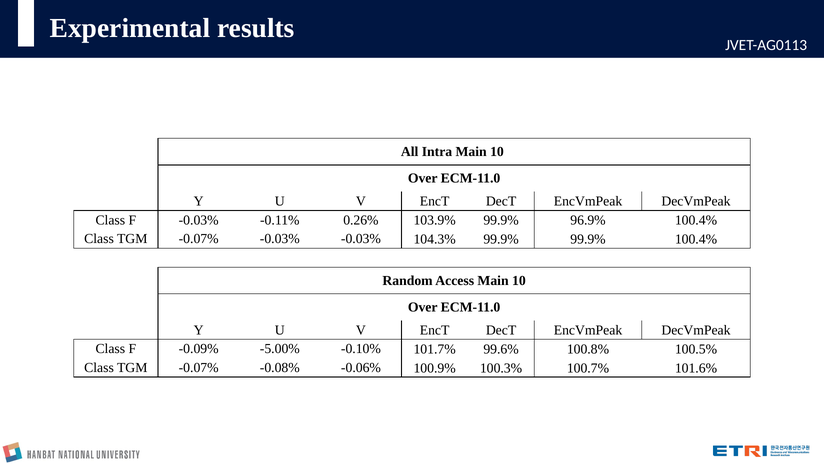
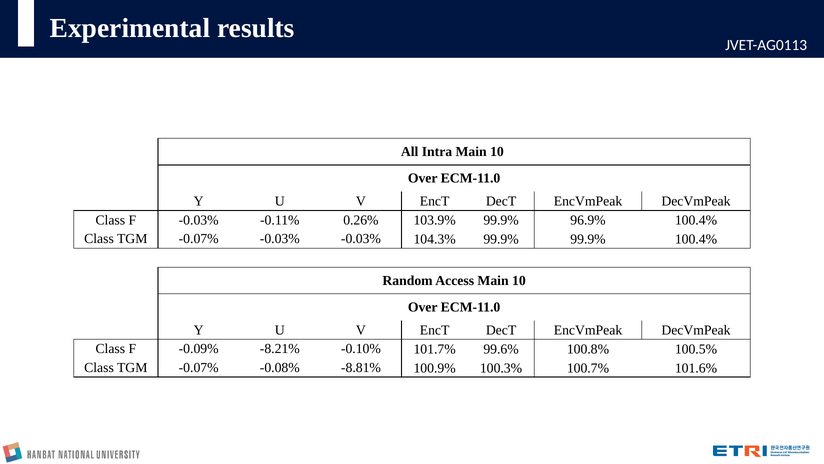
-5.00%: -5.00% -> -8.21%
-0.06%: -0.06% -> -8.81%
